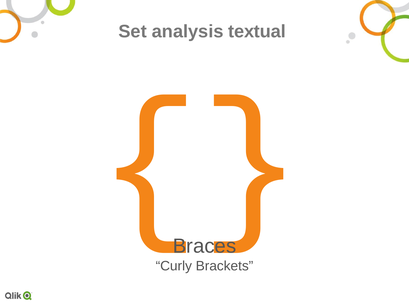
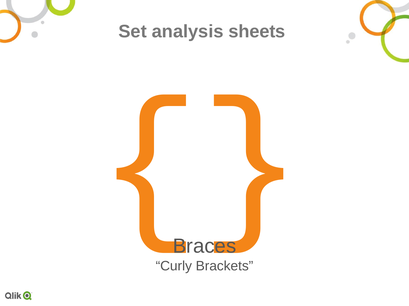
textual: textual -> sheets
